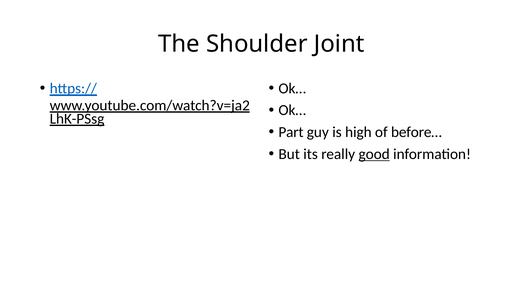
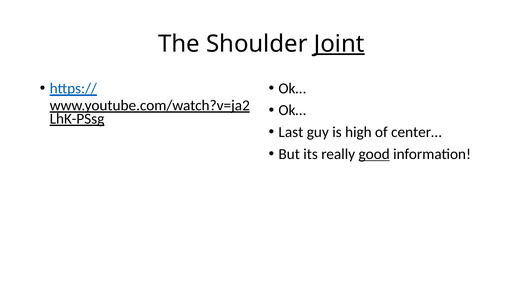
Joint underline: none -> present
Part: Part -> Last
before…: before… -> center…
